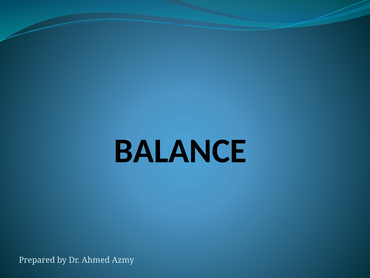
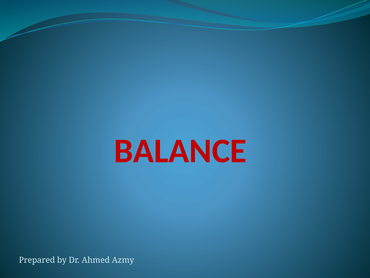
BALANCE colour: black -> red
